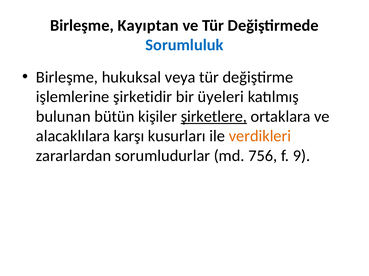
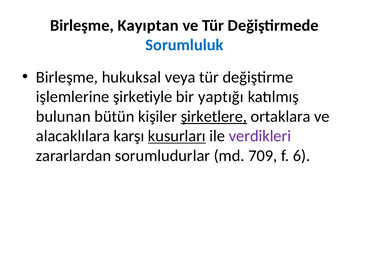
şirketidir: şirketidir -> şirketiyle
üyeleri: üyeleri -> yaptığı
kusurları underline: none -> present
verdikleri colour: orange -> purple
756: 756 -> 709
9: 9 -> 6
